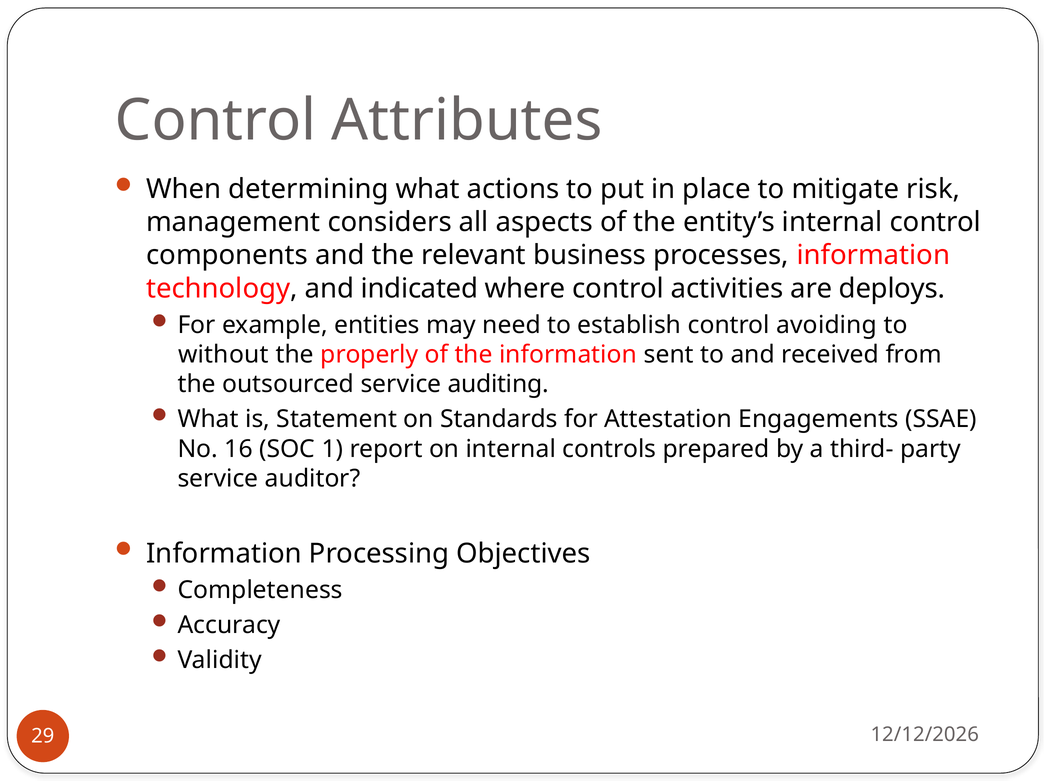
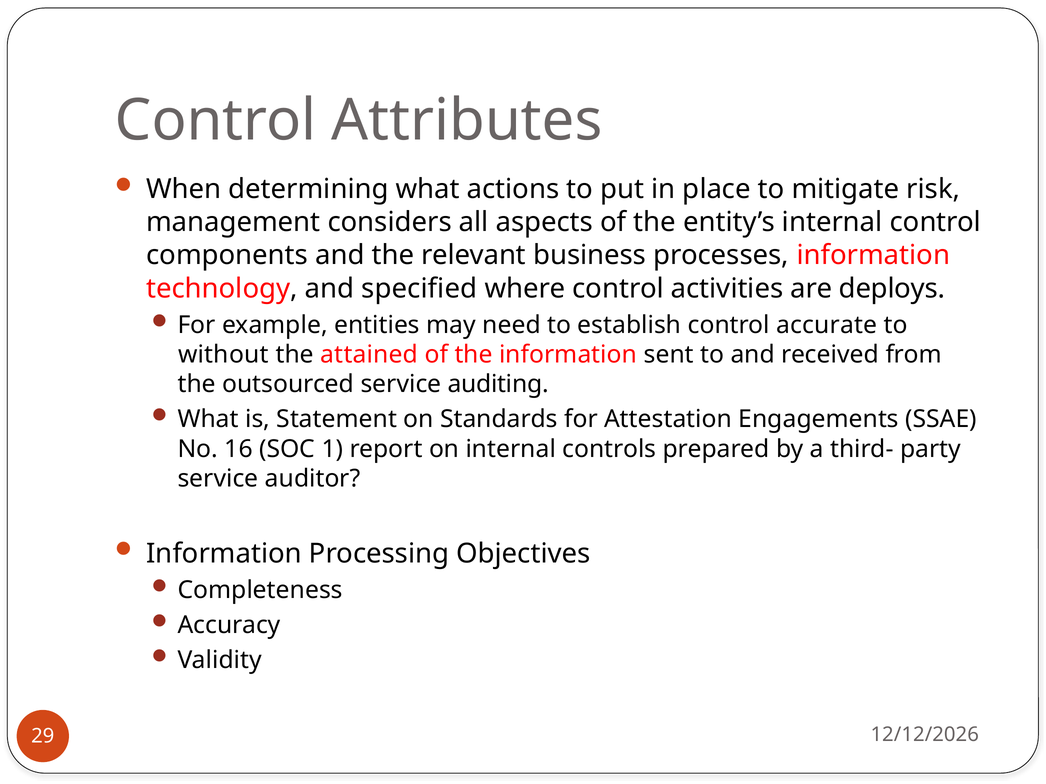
indicated: indicated -> specified
avoiding: avoiding -> accurate
properly: properly -> attained
